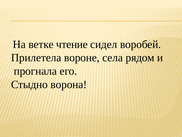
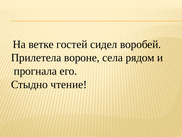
чтение: чтение -> гостей
ворона: ворона -> чтение
